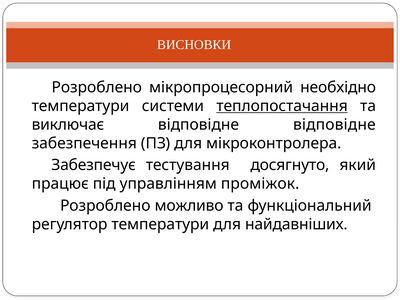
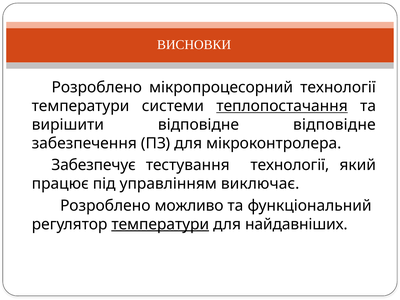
мікропроцесорний необхідно: необхідно -> технології
виключає: виключає -> вирішити
тестування досягнуто: досягнуто -> технології
проміжок: проміжок -> виключає
температури at (160, 224) underline: none -> present
